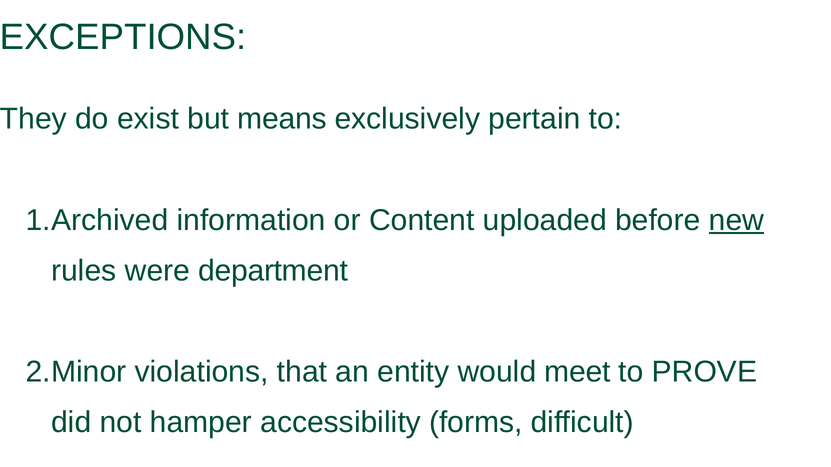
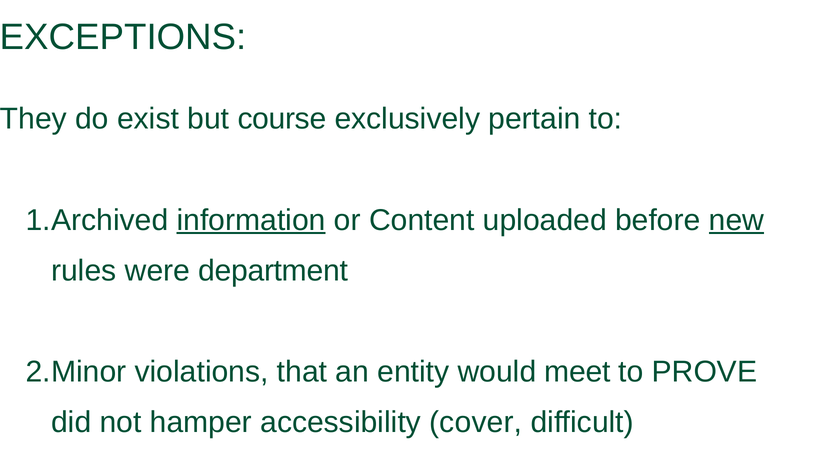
means: means -> course
information underline: none -> present
forms: forms -> cover
